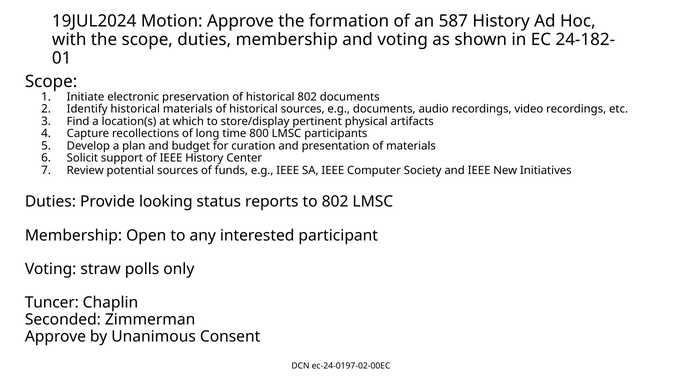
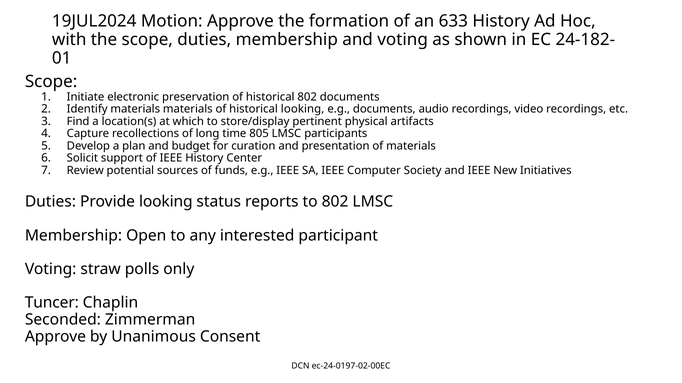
587: 587 -> 633
Identify historical: historical -> materials
historical sources: sources -> looking
800: 800 -> 805
